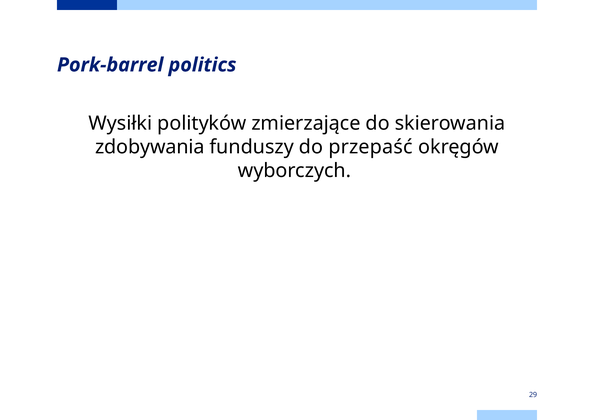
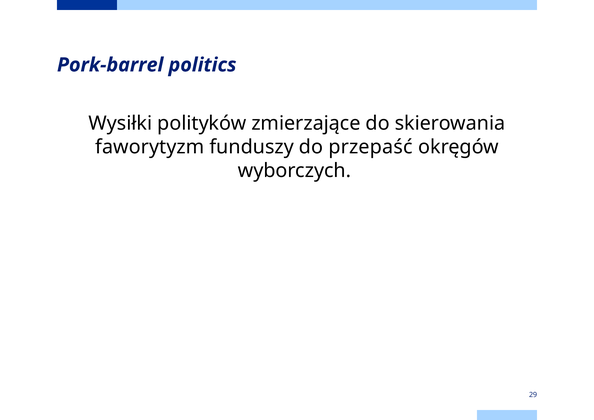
zdobywania: zdobywania -> faworytyzm
